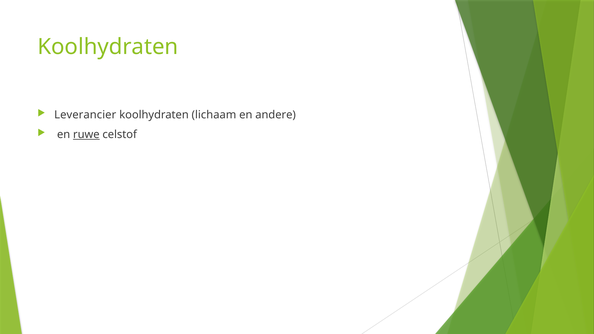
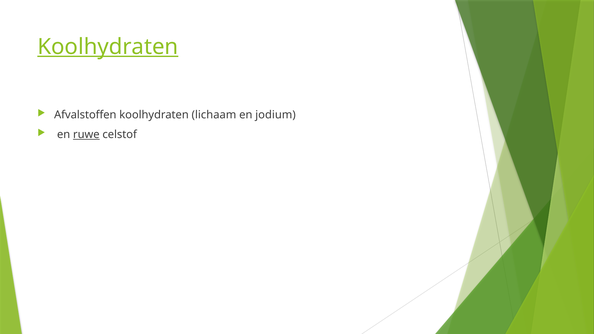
Koolhydraten at (108, 47) underline: none -> present
Leverancier: Leverancier -> Afvalstoffen
andere: andere -> jodium
